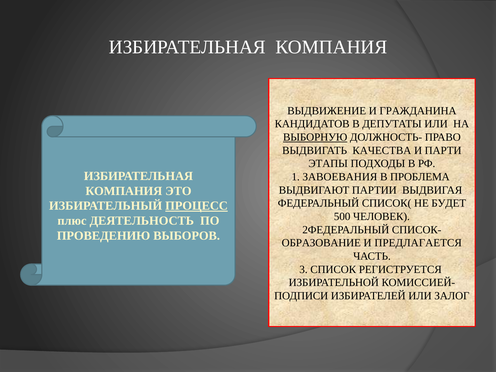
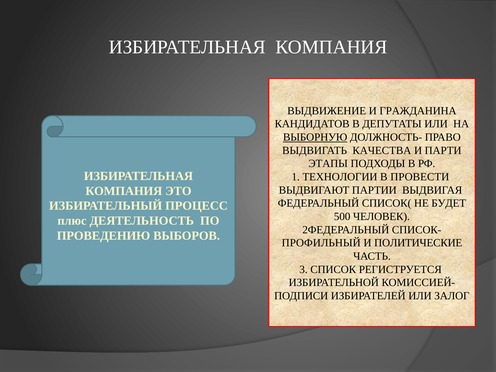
ЗАВОЕВАНИЯ: ЗАВОЕВАНИЯ -> ТЕХНОЛОГИИ
ПРОБЛЕМА: ПРОБЛЕМА -> ПРОВЕСТИ
ПРОЦЕСС underline: present -> none
ОБРАЗОВАНИЕ: ОБРАЗОВАНИЕ -> ПРОФИЛЬНЫЙ
ПРЕДЛАГАЕТСЯ: ПРЕДЛАГАЕТСЯ -> ПОЛИТИЧЕСКИЕ
